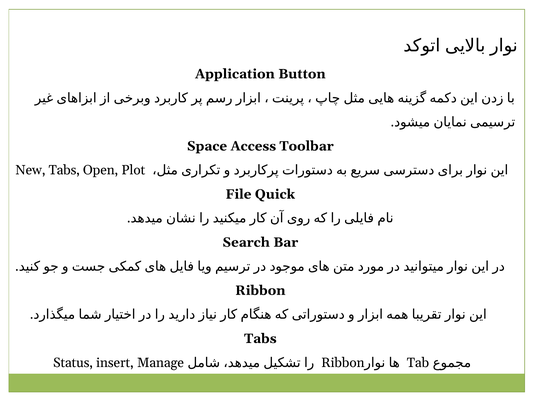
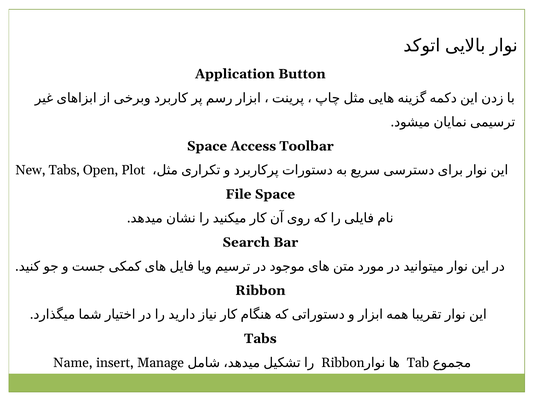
File Quick: Quick -> Space
Status: Status -> Name
